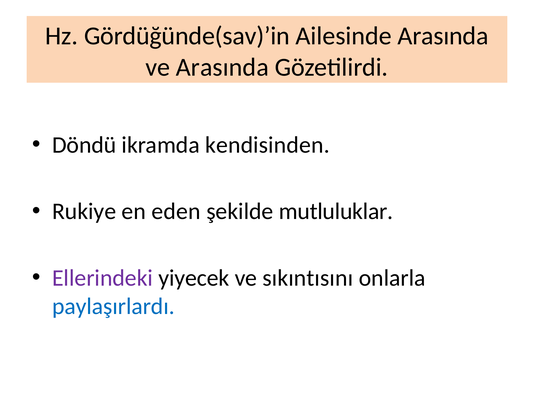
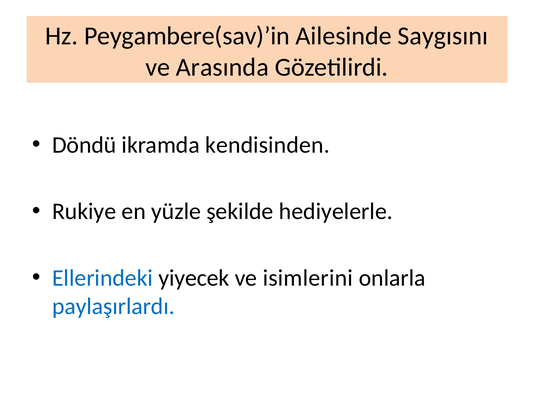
Gördüğünde(sav)’in: Gördüğünde(sav)’in -> Peygambere(sav)’in
Ailesinde Arasında: Arasında -> Saygısını
eden: eden -> yüzle
mutluluklar: mutluluklar -> hediyelerle
Ellerindeki colour: purple -> blue
sıkıntısını: sıkıntısını -> isimlerini
